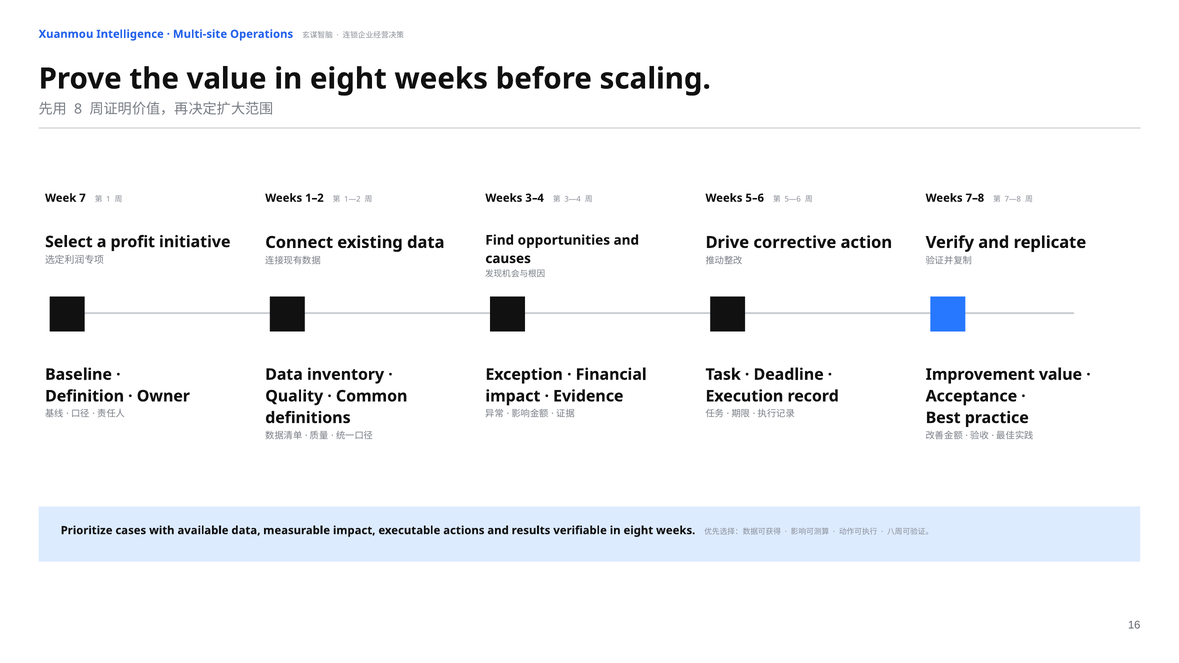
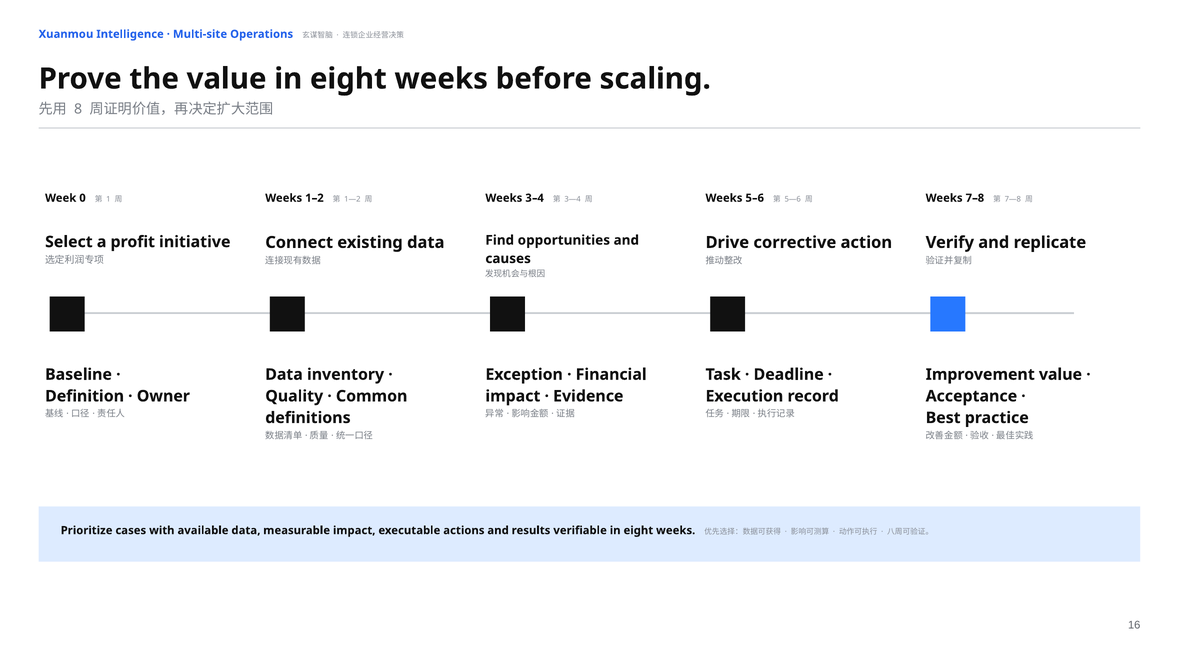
7: 7 -> 0
